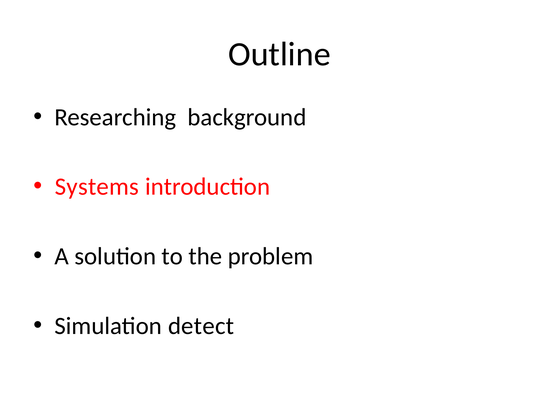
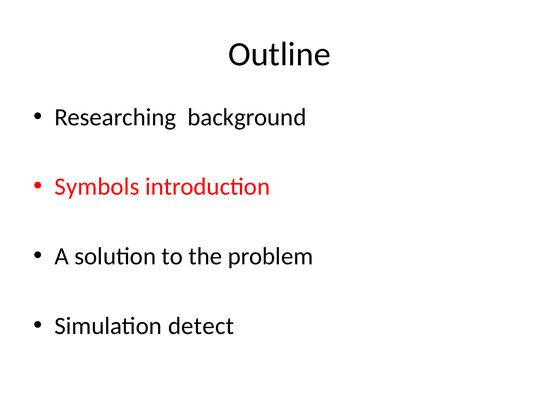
Systems: Systems -> Symbols
